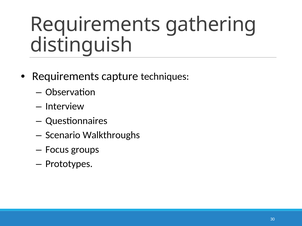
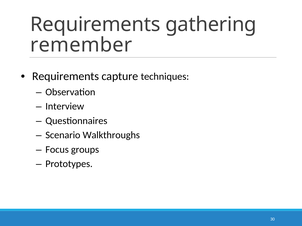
distinguish: distinguish -> remember
